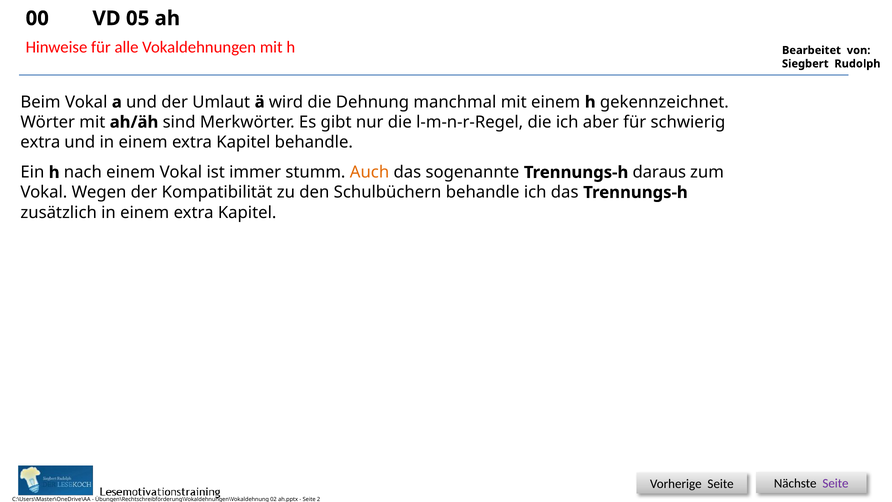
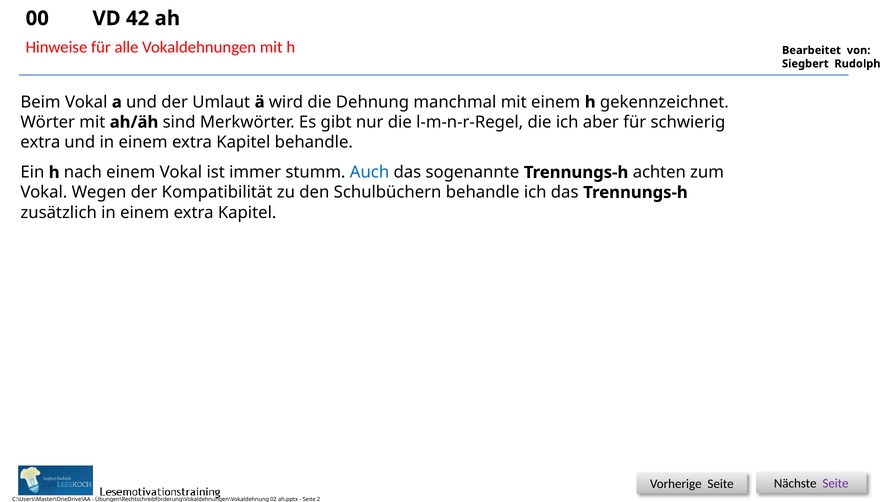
05: 05 -> 42
Auch colour: orange -> blue
daraus: daraus -> achten
